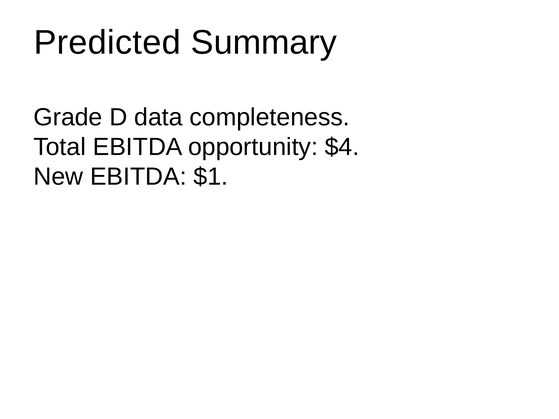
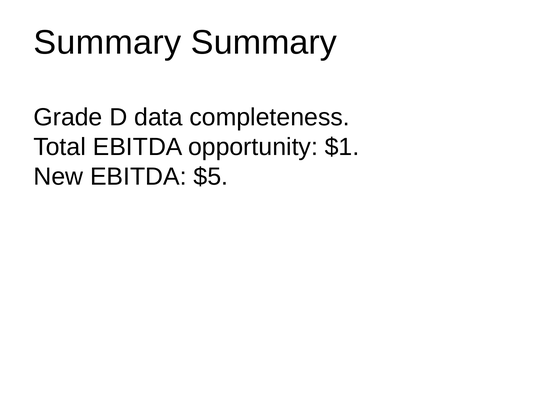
Predicted at (107, 42): Predicted -> Summary
$4: $4 -> $1
$1: $1 -> $5
